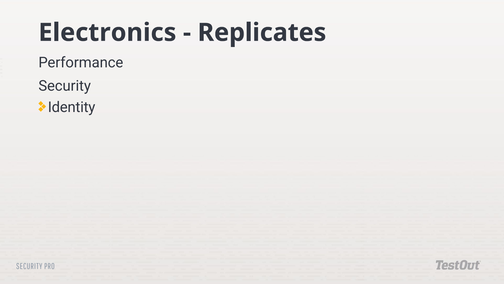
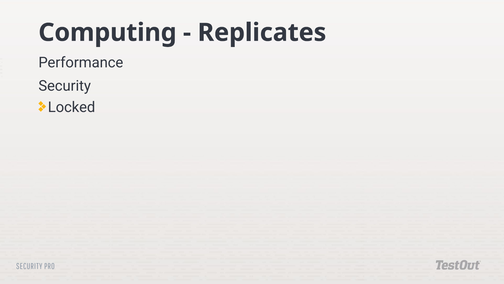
Electronics: Electronics -> Computing
Identity: Identity -> Locked
